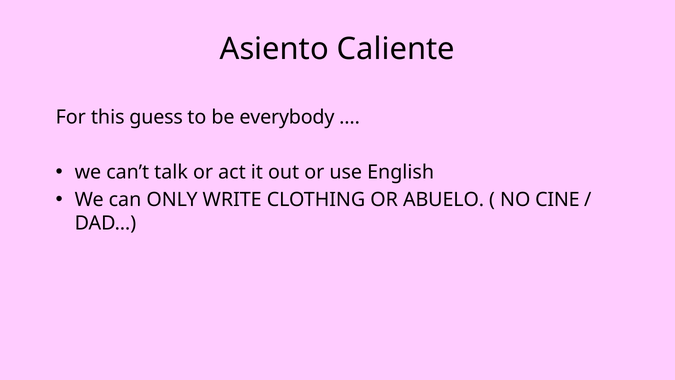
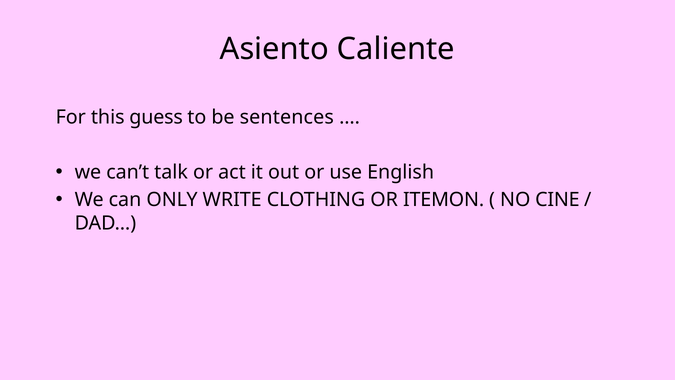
everybody: everybody -> sentences
ABUELO: ABUELO -> ITEMON
